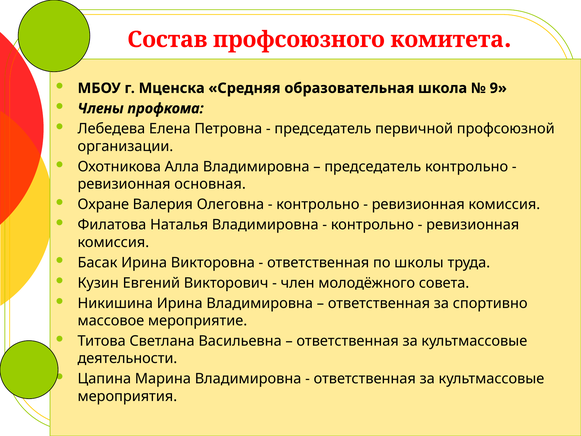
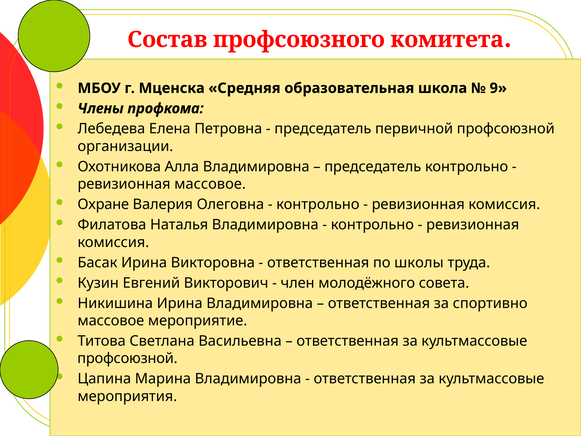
ревизионная основная: основная -> массовое
деятельности at (127, 358): деятельности -> профсоюзной
